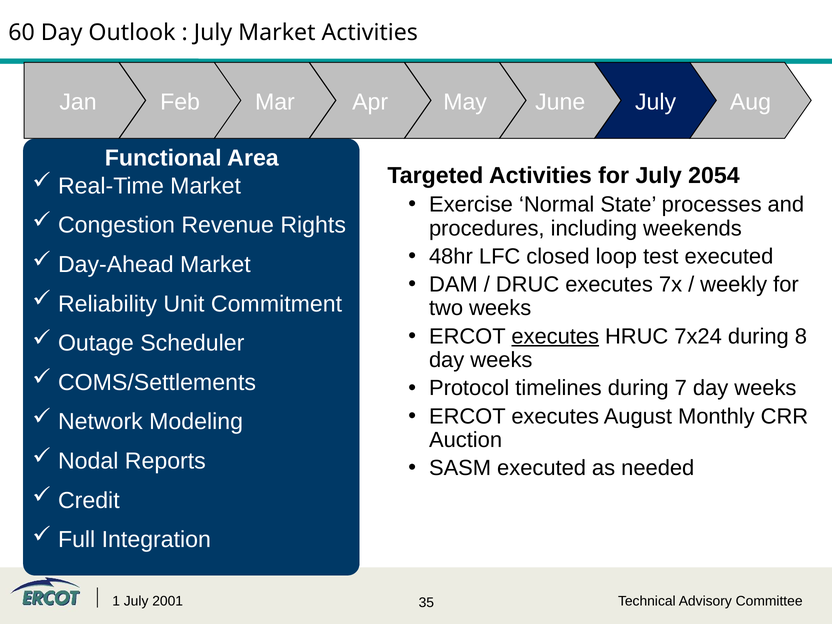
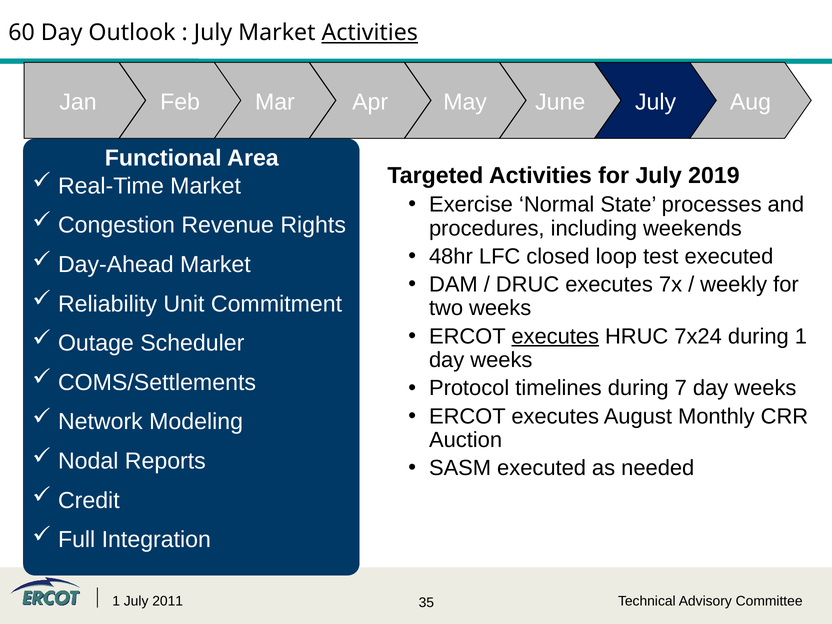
Activities at (370, 33) underline: none -> present
2054: 2054 -> 2019
during 8: 8 -> 1
2001: 2001 -> 2011
